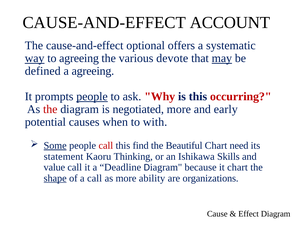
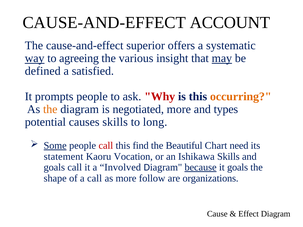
optional: optional -> superior
devote: devote -> insight
a agreeing: agreeing -> satisfied
people at (92, 97) underline: present -> none
occurring colour: red -> orange
the at (50, 109) colour: red -> orange
early: early -> types
causes when: when -> skills
with: with -> long
Thinking: Thinking -> Vocation
value at (54, 168): value -> goals
Deadline: Deadline -> Involved
because underline: none -> present
it chart: chart -> goals
shape underline: present -> none
ability: ability -> follow
